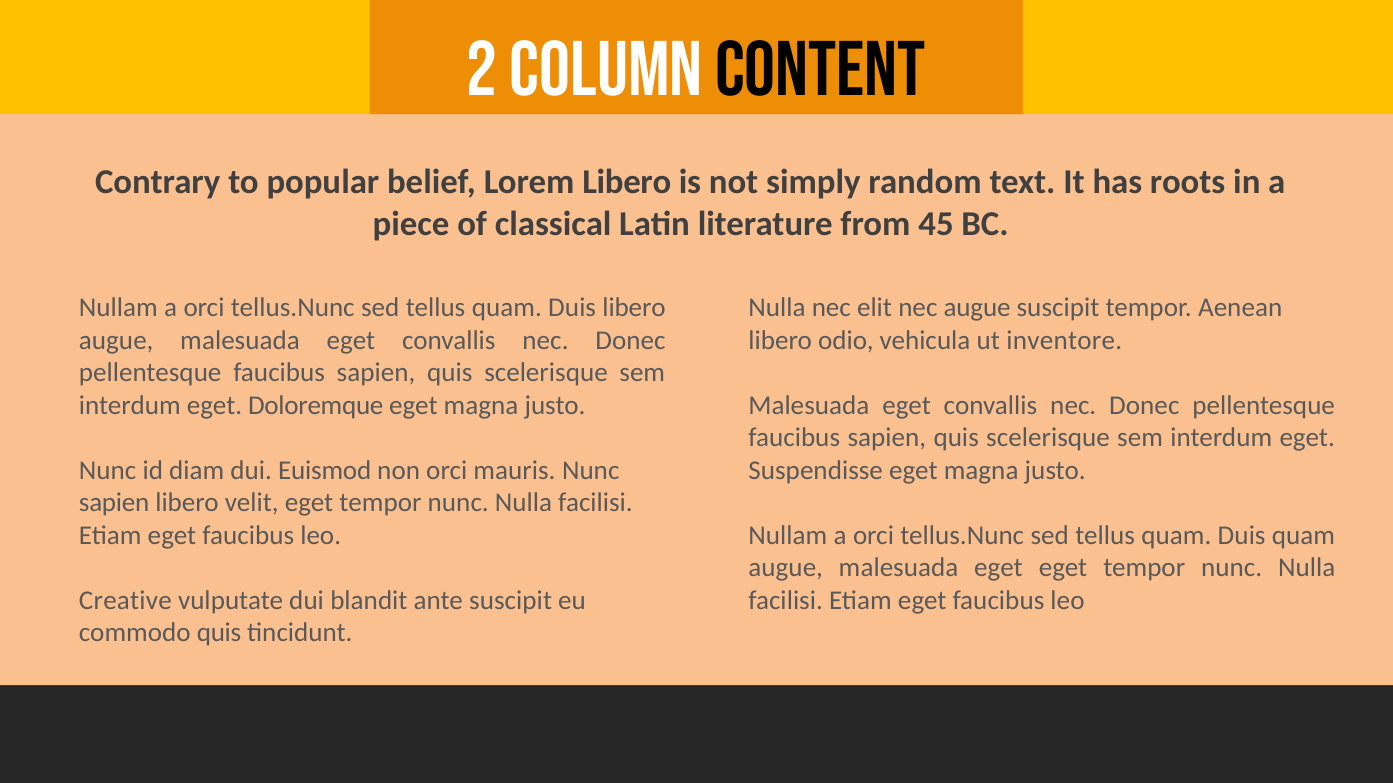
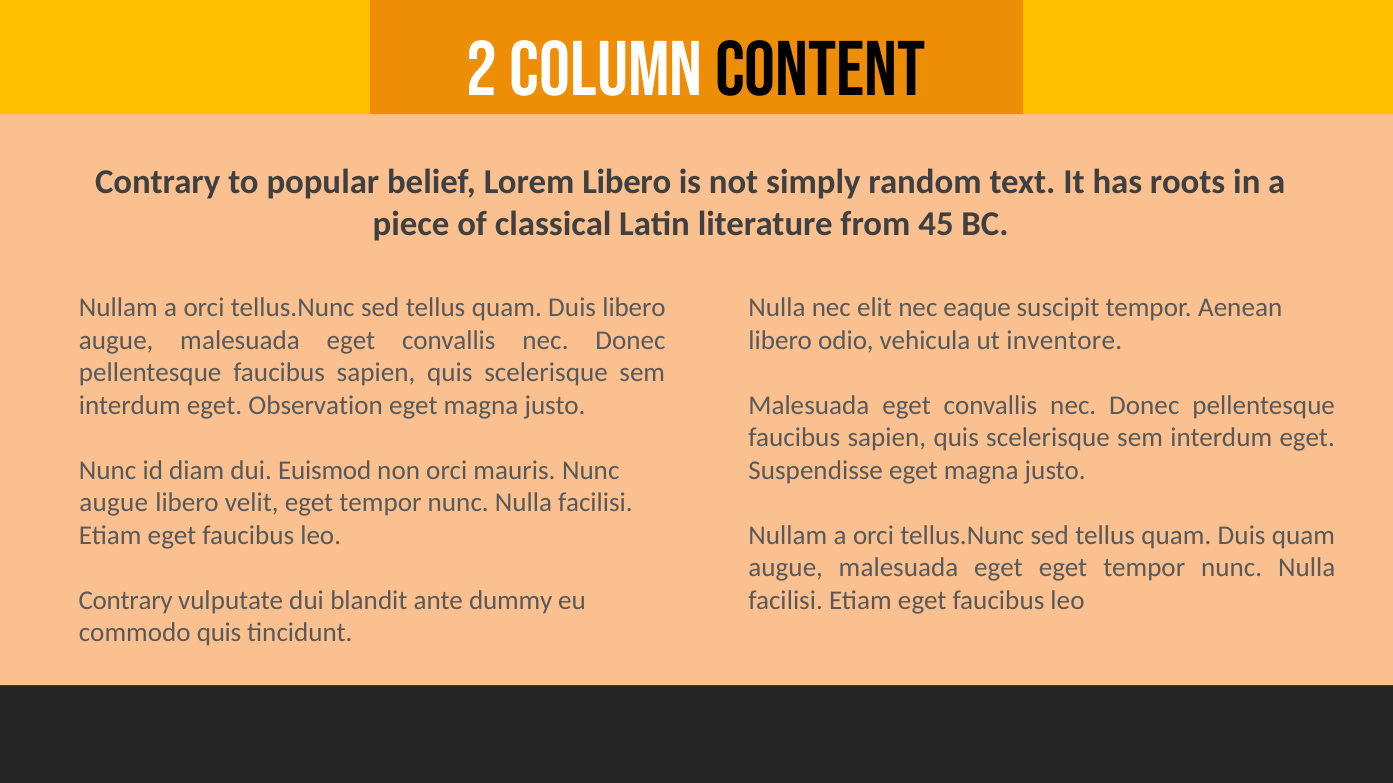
nec augue: augue -> eaque
Doloremque: Doloremque -> Observation
sapien at (114, 503): sapien -> augue
Creative at (125, 601): Creative -> Contrary
ante suscipit: suscipit -> dummy
